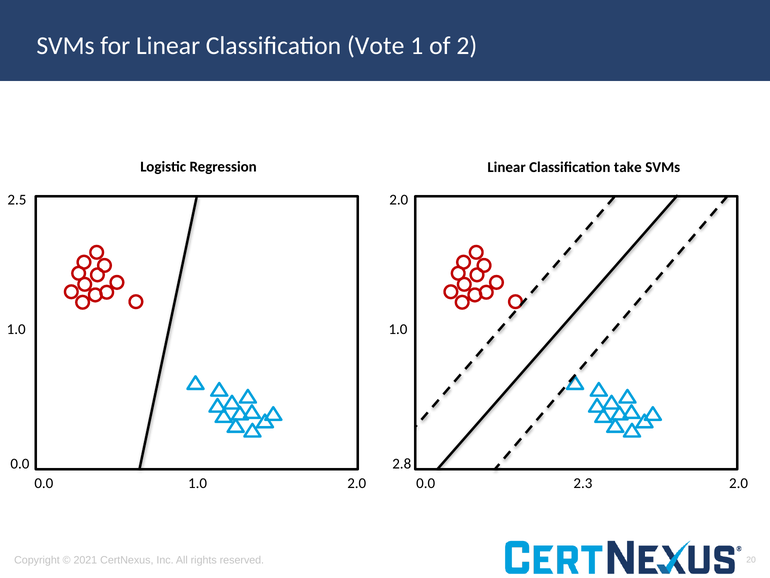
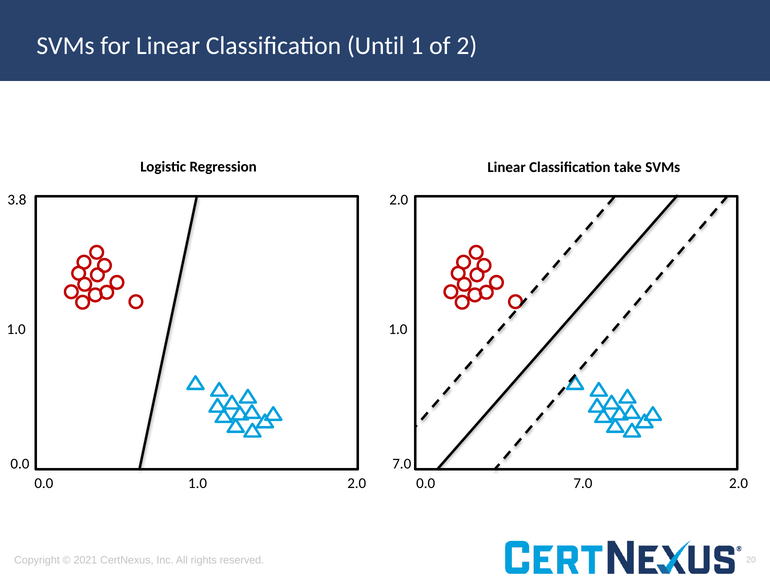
Vote: Vote -> Until
2.5: 2.5 -> 3.8
2.8 at (402, 463): 2.8 -> 7.0
2.3 at (583, 483): 2.3 -> 7.0
